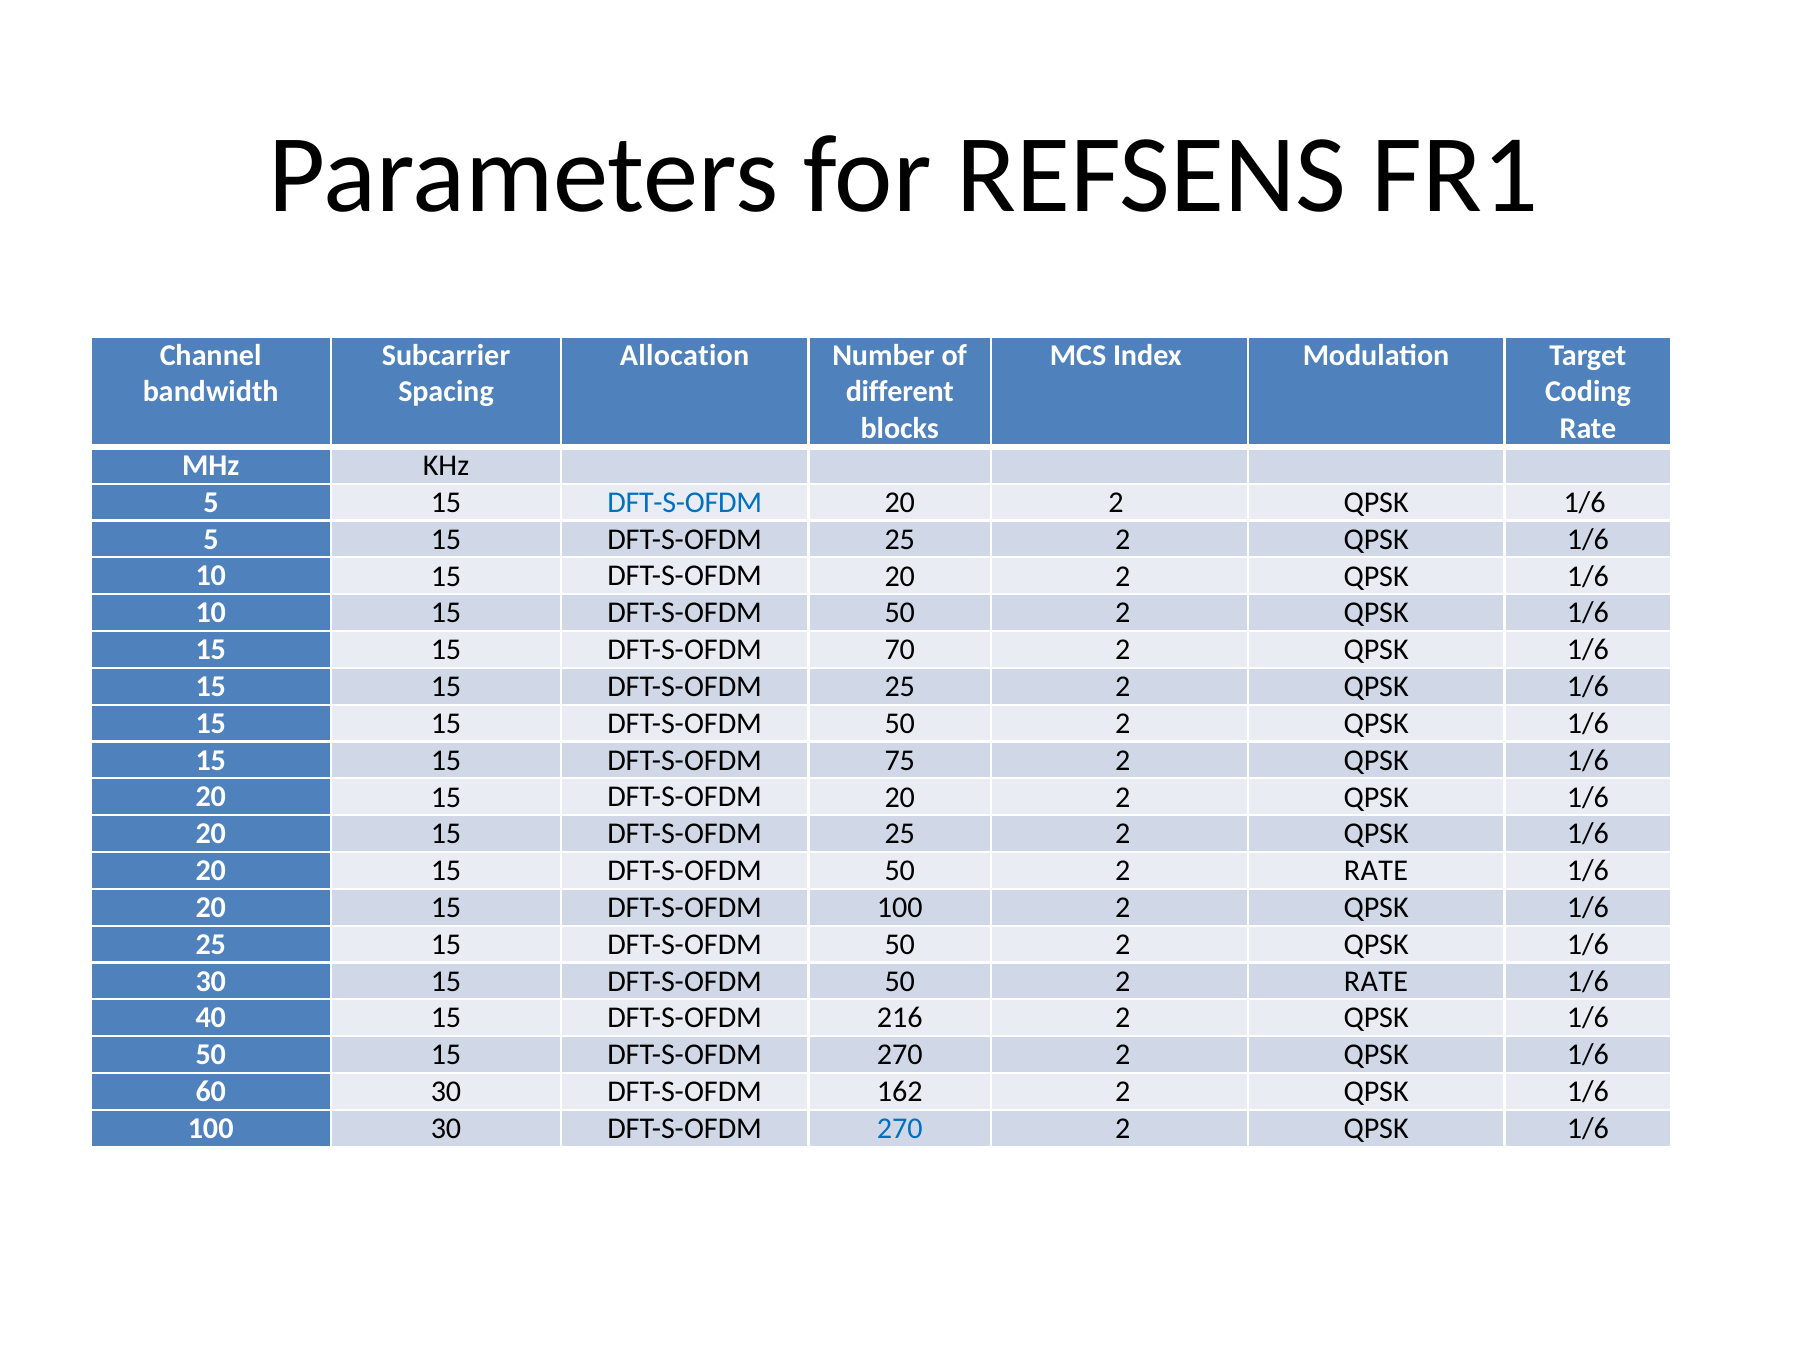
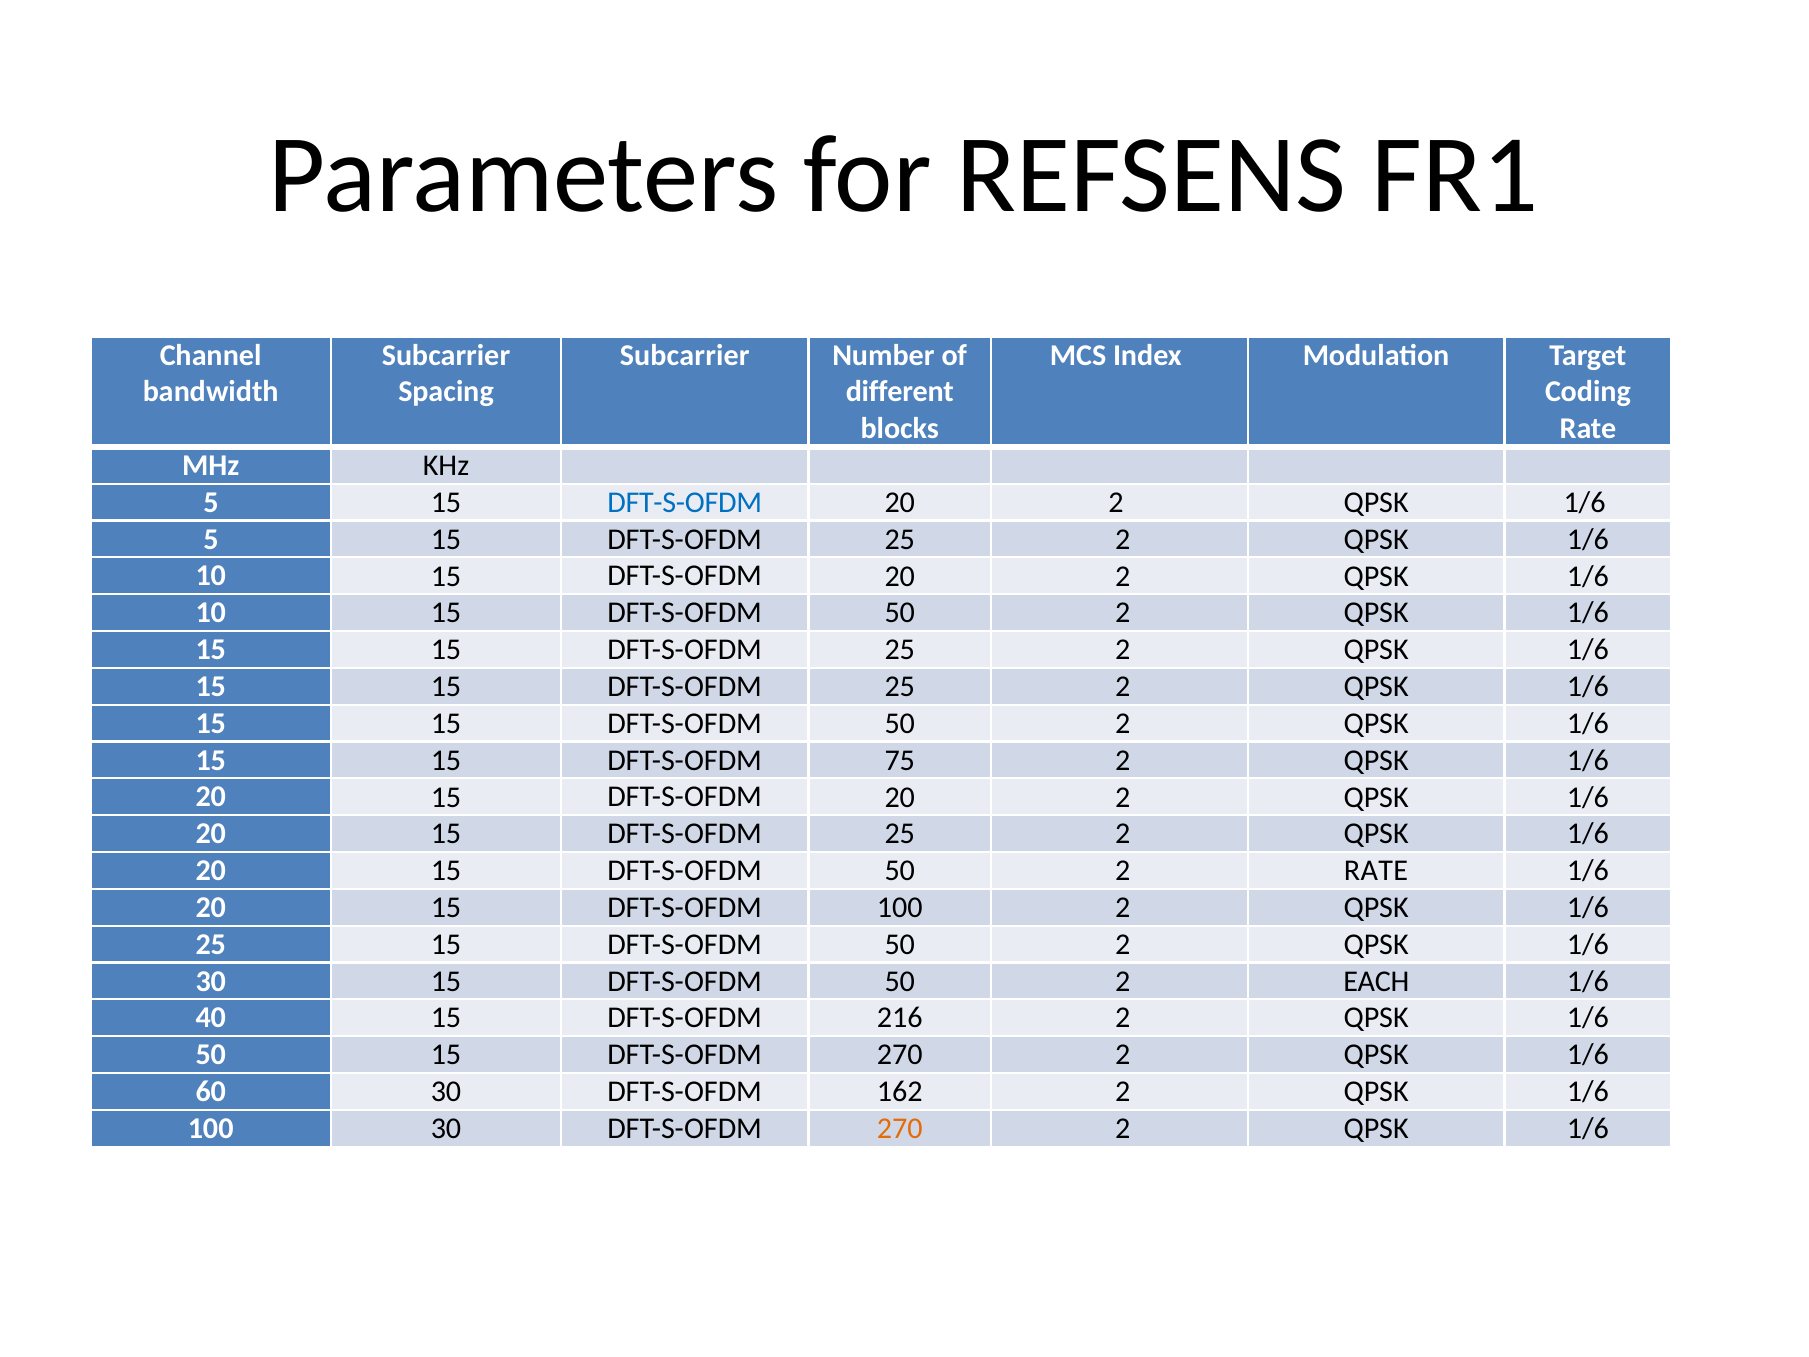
Allocation at (685, 355): Allocation -> Subcarrier
70 at (900, 650): 70 -> 25
RATE at (1376, 981): RATE -> EACH
270 at (900, 1128) colour: blue -> orange
